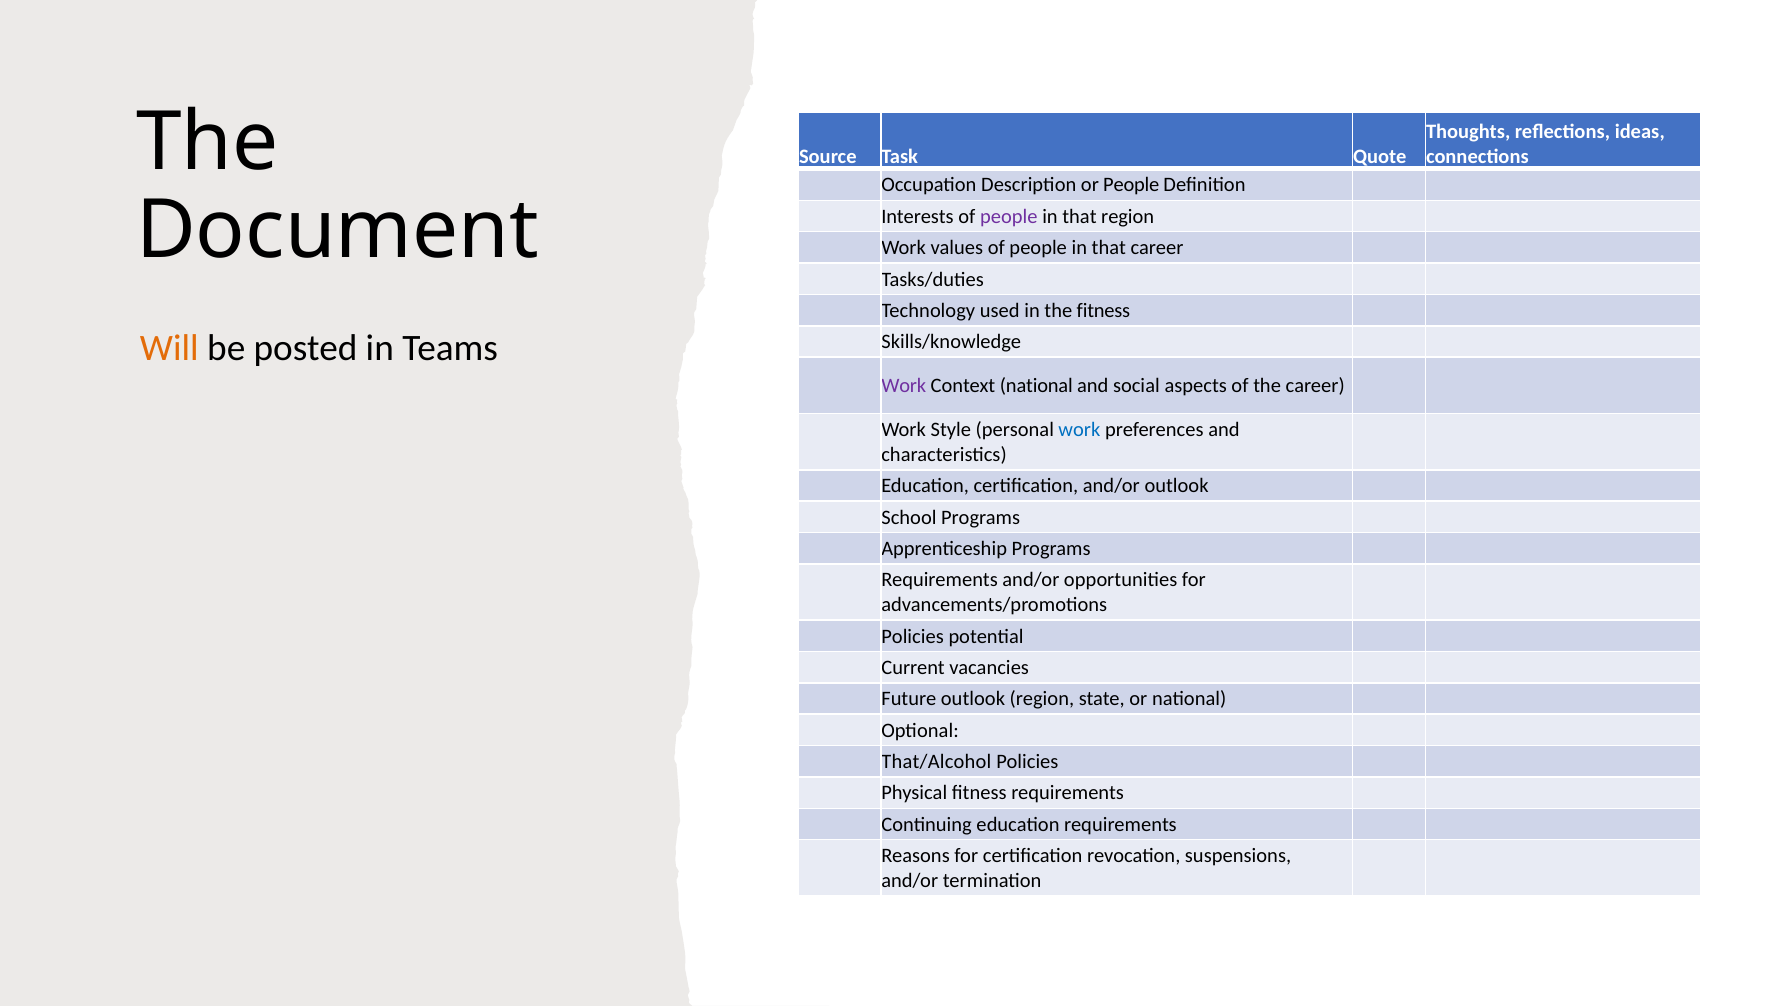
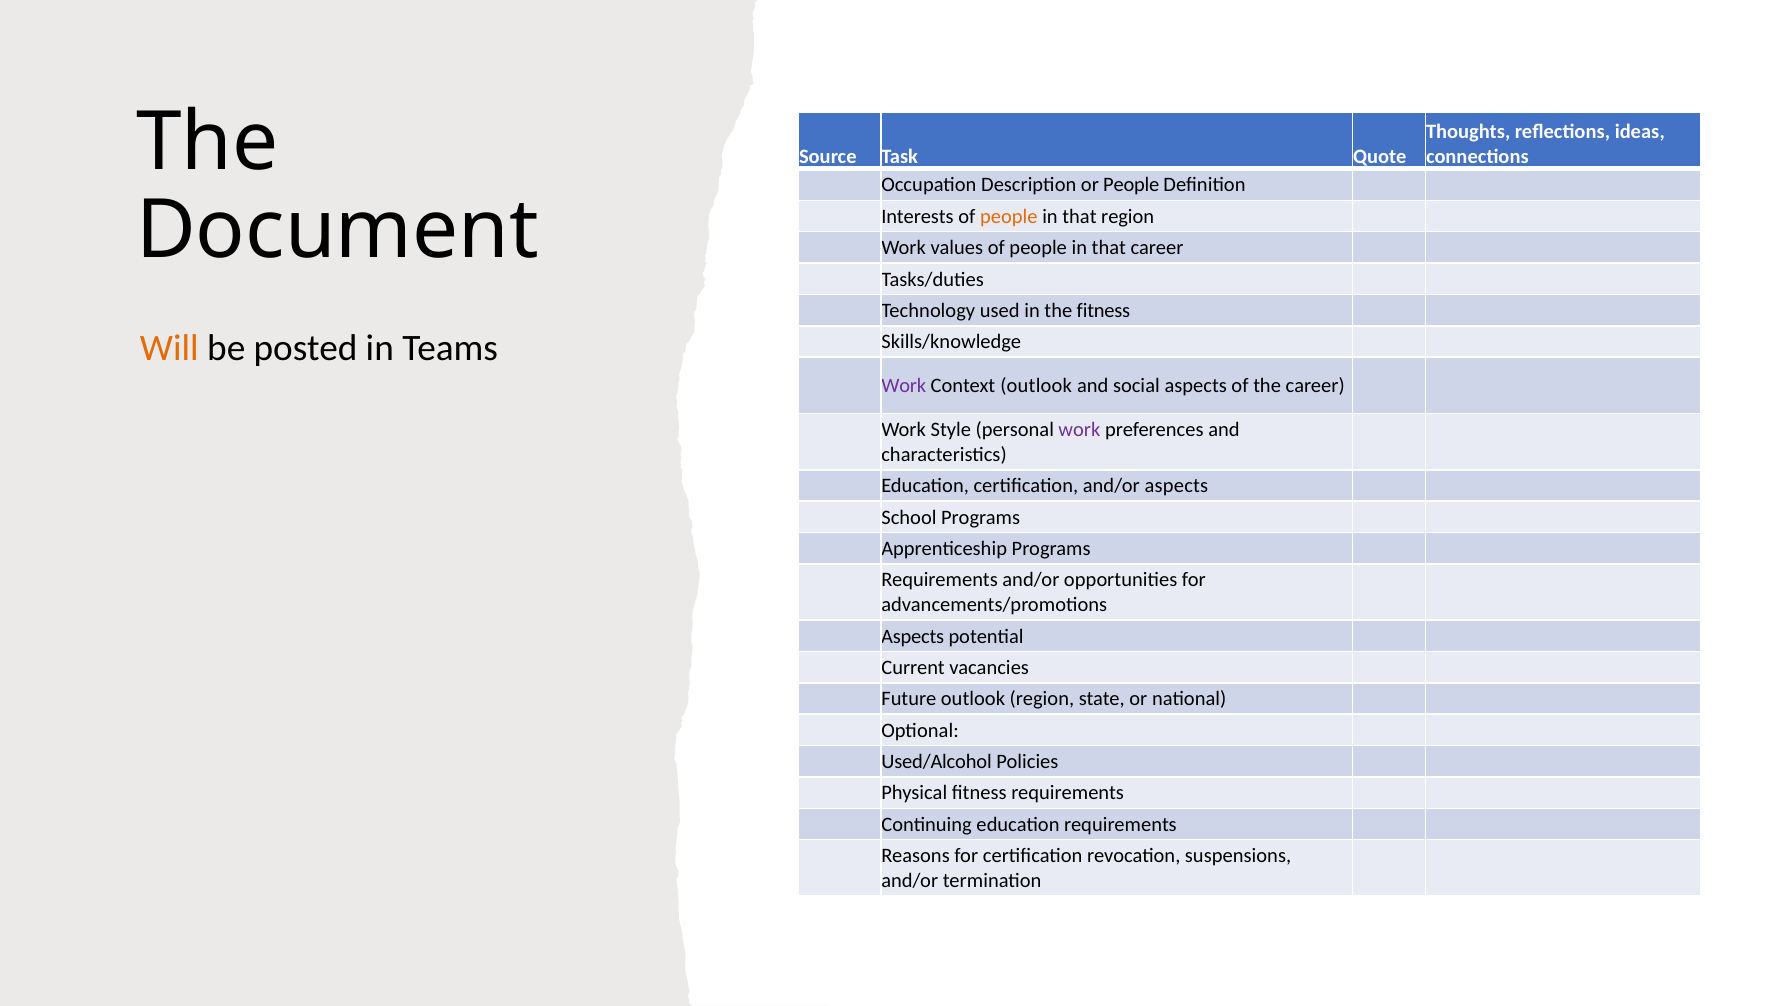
people at (1009, 216) colour: purple -> orange
Context national: national -> outlook
work at (1079, 429) colour: blue -> purple
and/or outlook: outlook -> aspects
Policies at (913, 636): Policies -> Aspects
That/Alcohol: That/Alcohol -> Used/Alcohol
